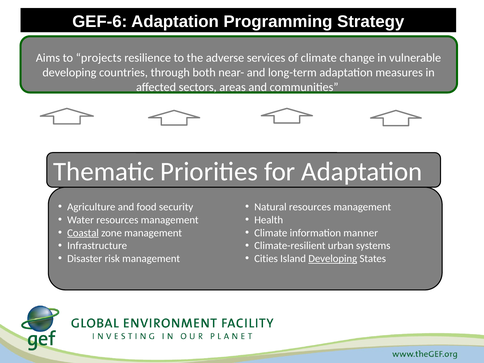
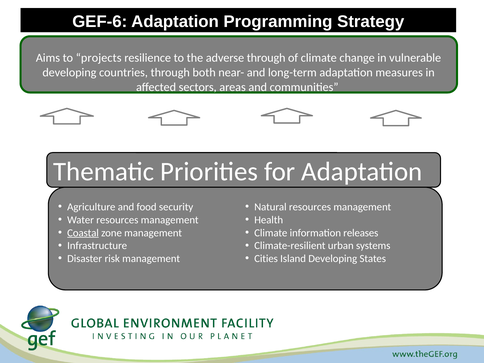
adverse services: services -> through
manner: manner -> releases
Developing at (333, 259) underline: present -> none
